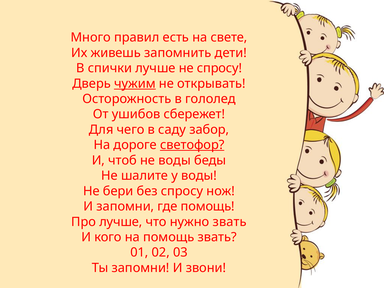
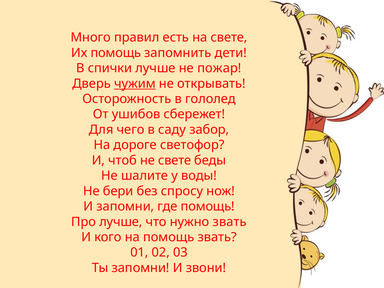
Их живешь: живешь -> помощь
не спросу: спросу -> пожар
светофор underline: present -> none
не воды: воды -> свете
